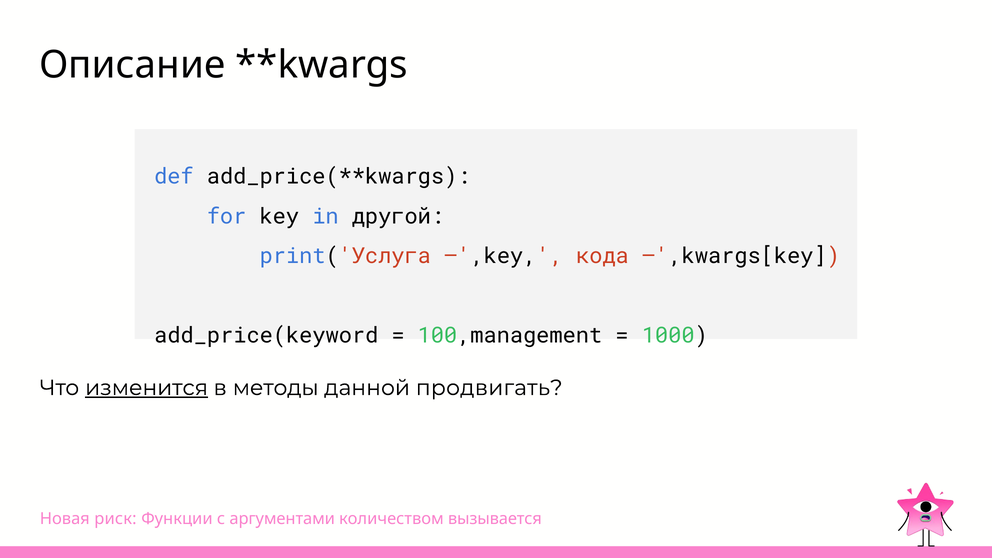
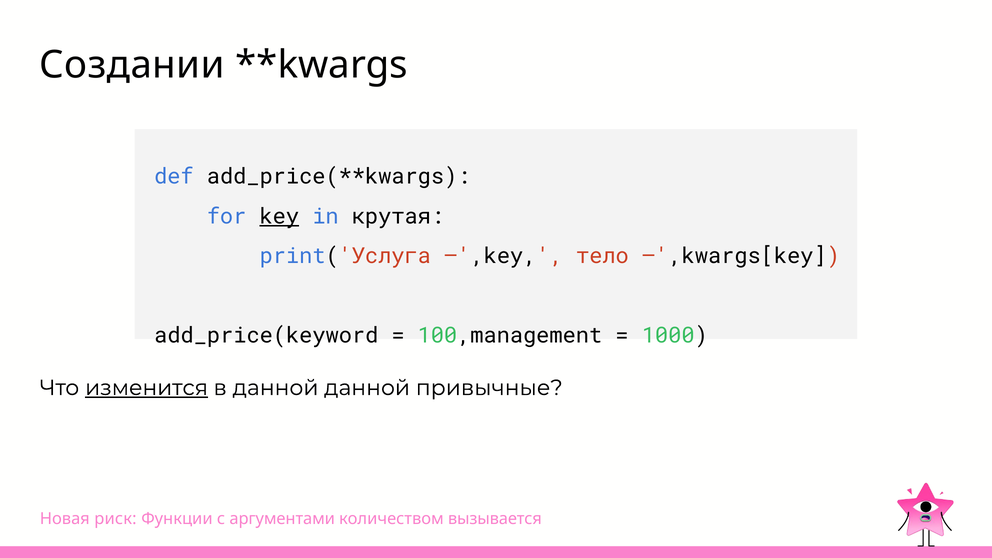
Описание: Описание -> Создании
key underline: none -> present
другой: другой -> крутая
кода: кода -> тело
в методы: методы -> данной
продвигать: продвигать -> привычные
